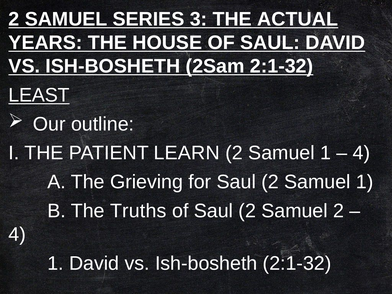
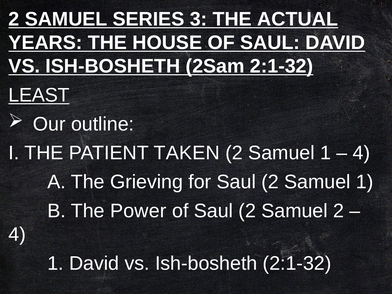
LEARN: LEARN -> TAKEN
Truths: Truths -> Power
